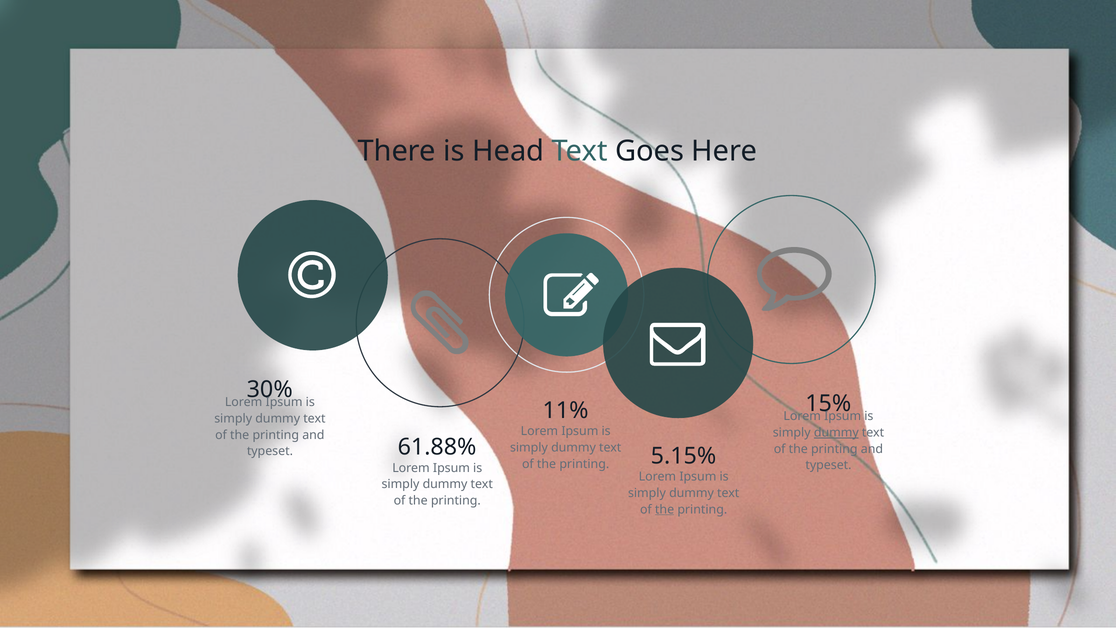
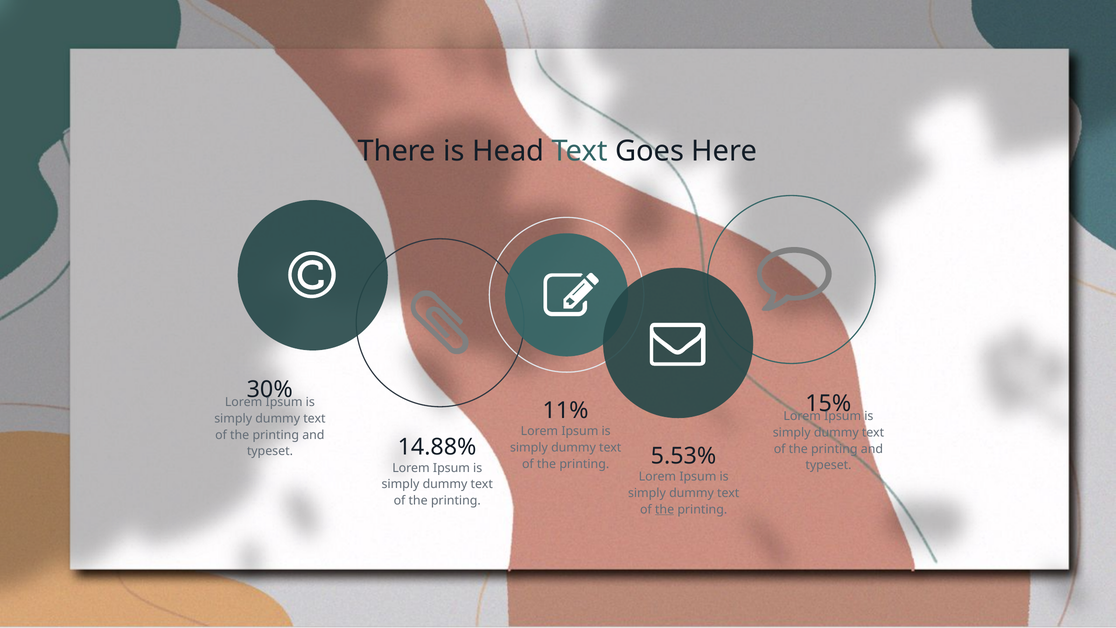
dummy at (836, 432) underline: present -> none
61.88%: 61.88% -> 14.88%
5.15%: 5.15% -> 5.53%
